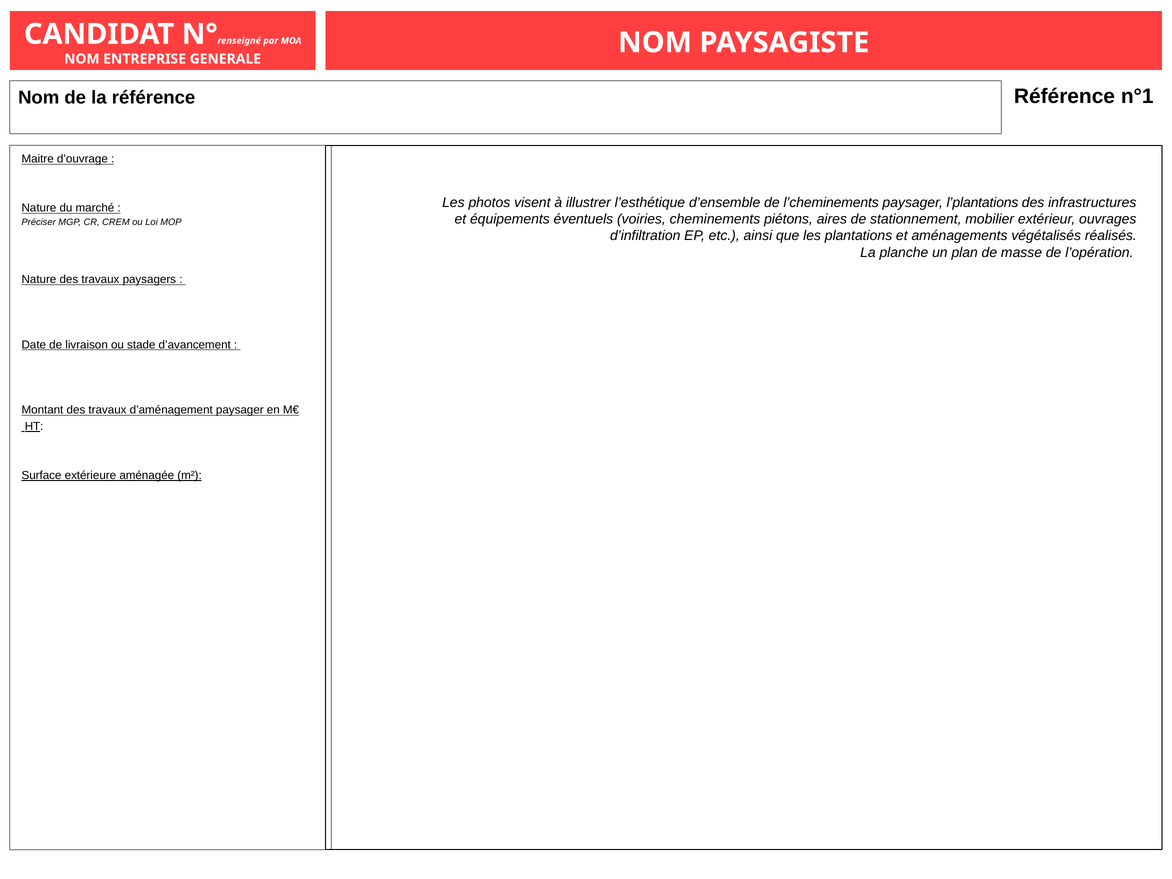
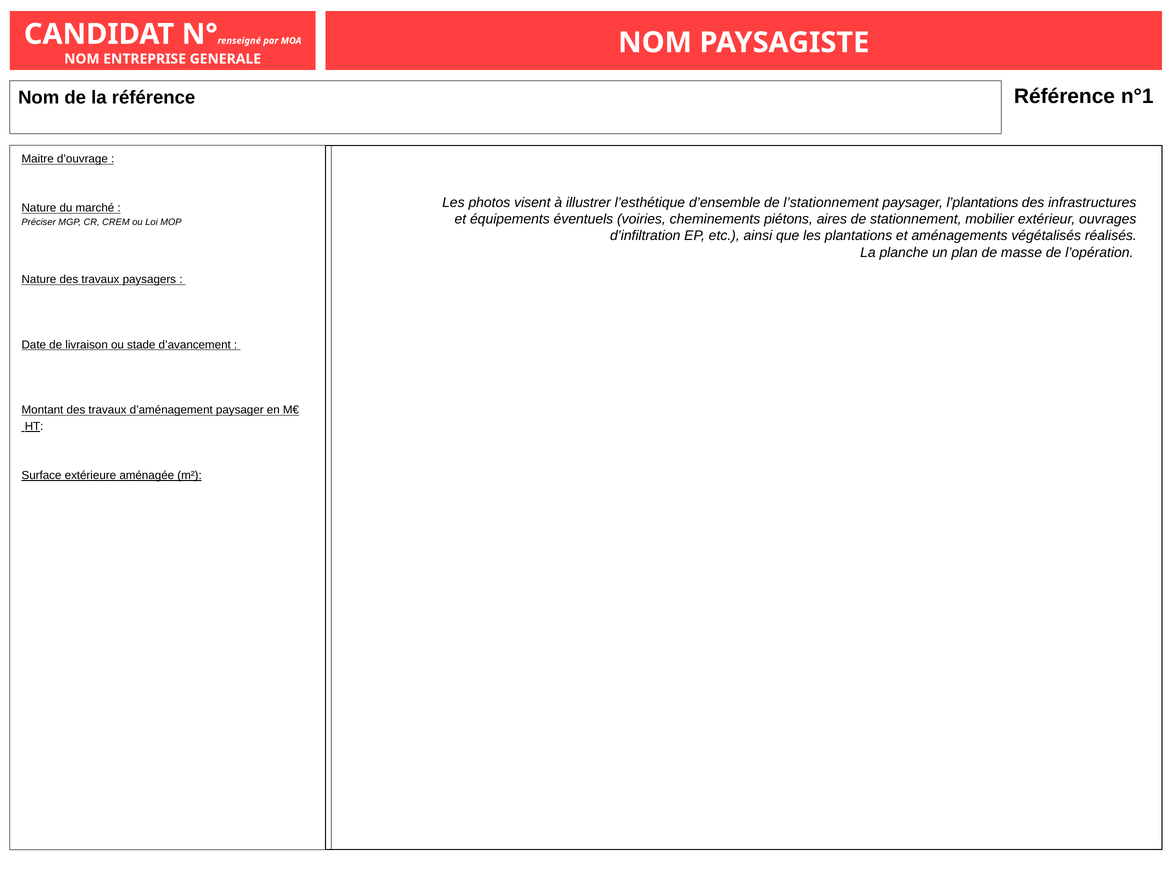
l’cheminements: l’cheminements -> l’stationnement
